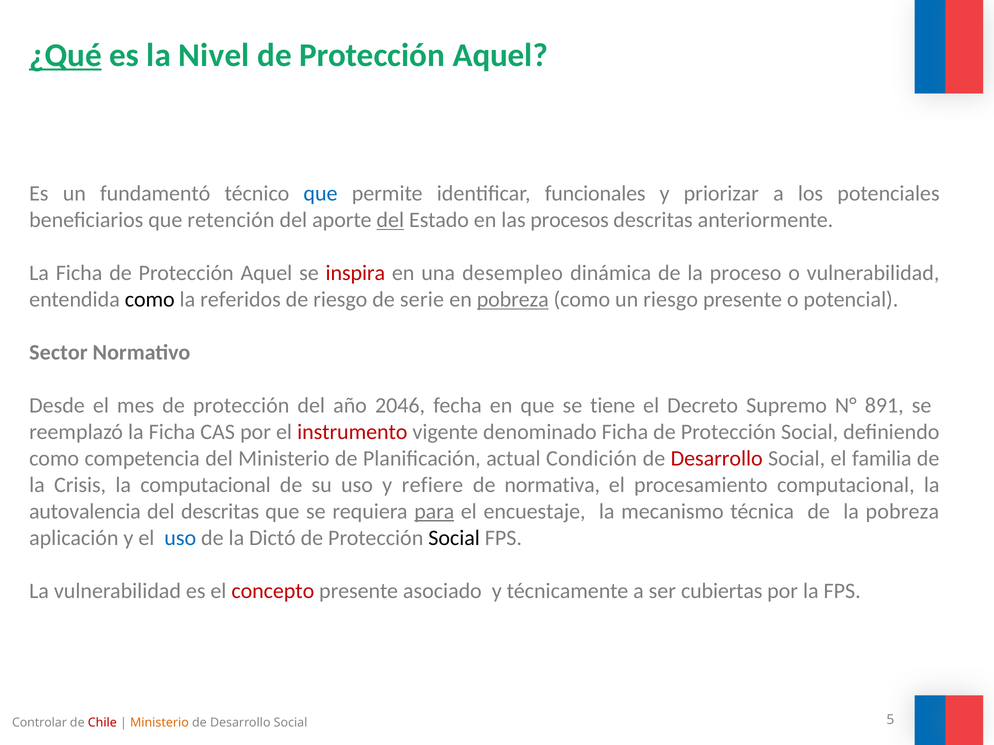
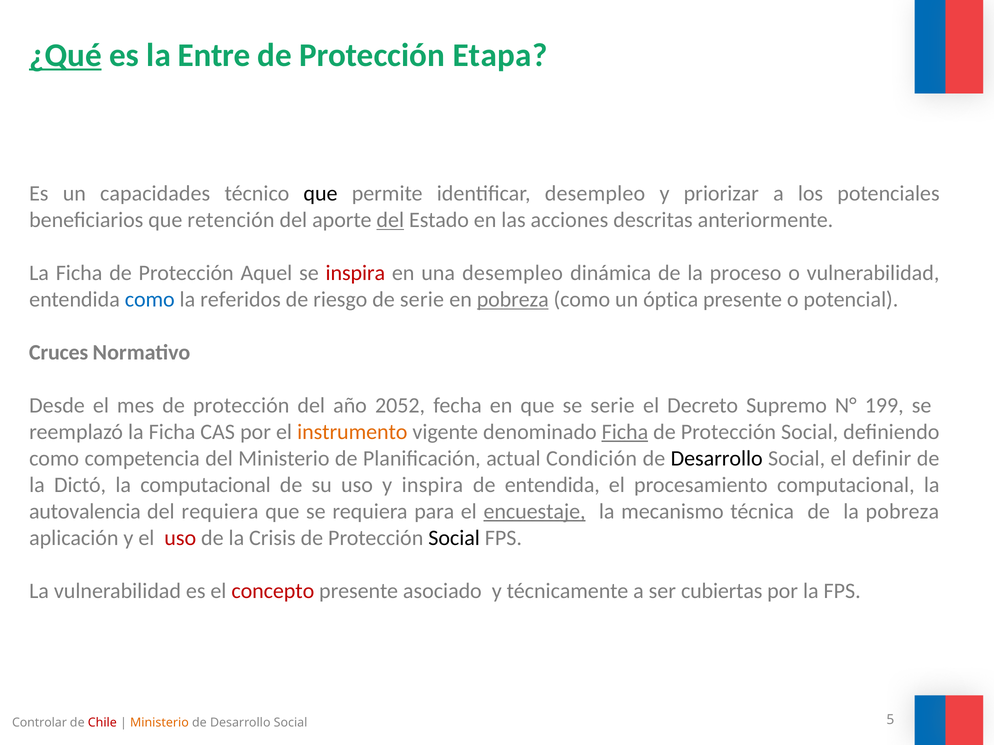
Nivel: Nivel -> Entre
Aquel at (500, 55): Aquel -> Etapa
fundamentó: fundamentó -> capacidades
que at (321, 194) colour: blue -> black
identificar funcionales: funcionales -> desempleo
procesos: procesos -> acciones
como at (150, 300) colour: black -> blue
un riesgo: riesgo -> óptica
Sector: Sector -> Cruces
2046: 2046 -> 2052
se tiene: tiene -> serie
891: 891 -> 199
instrumento colour: red -> orange
Ficha at (625, 432) underline: none -> present
Desarrollo at (717, 459) colour: red -> black
familia: familia -> definir
Crisis: Crisis -> Dictó
y refiere: refiere -> inspira
de normativa: normativa -> entendida
del descritas: descritas -> requiera
para underline: present -> none
encuestaje underline: none -> present
uso at (180, 538) colour: blue -> red
Dictó: Dictó -> Crisis
